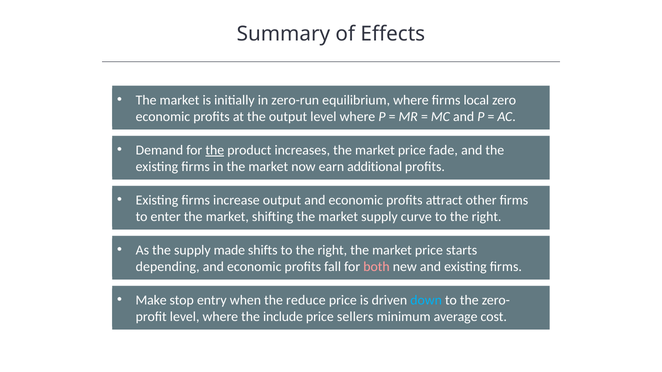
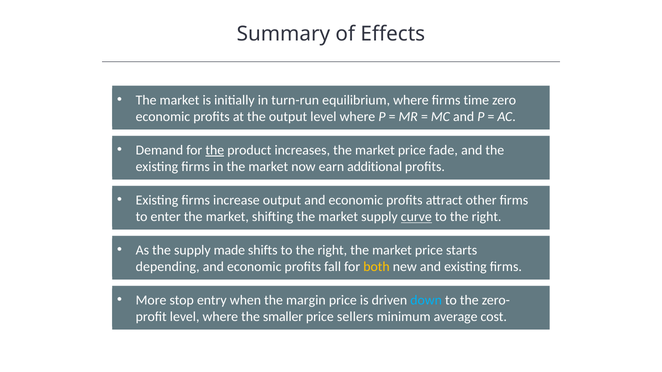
zero-run: zero-run -> turn-run
local: local -> time
curve underline: none -> present
both colour: pink -> yellow
Make: Make -> More
reduce: reduce -> margin
include: include -> smaller
